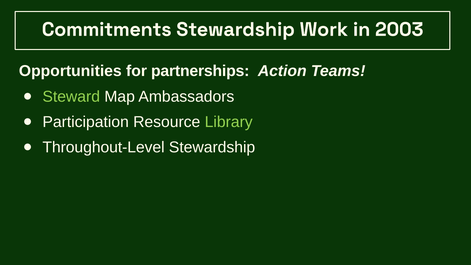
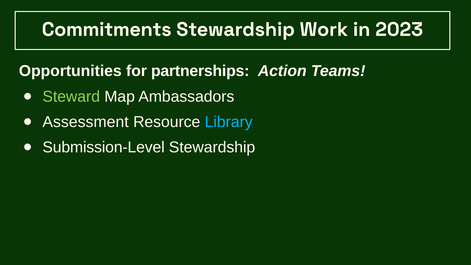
2003: 2003 -> 2023
Participation: Participation -> Assessment
Library colour: light green -> light blue
Throughout-Level: Throughout-Level -> Submission-Level
